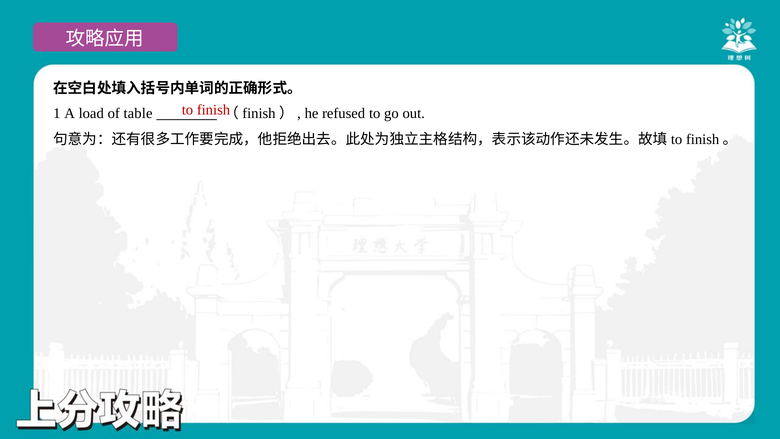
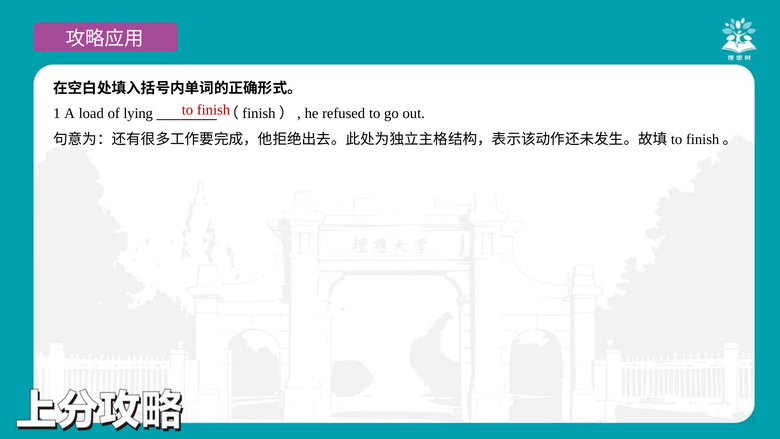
table: table -> lying
